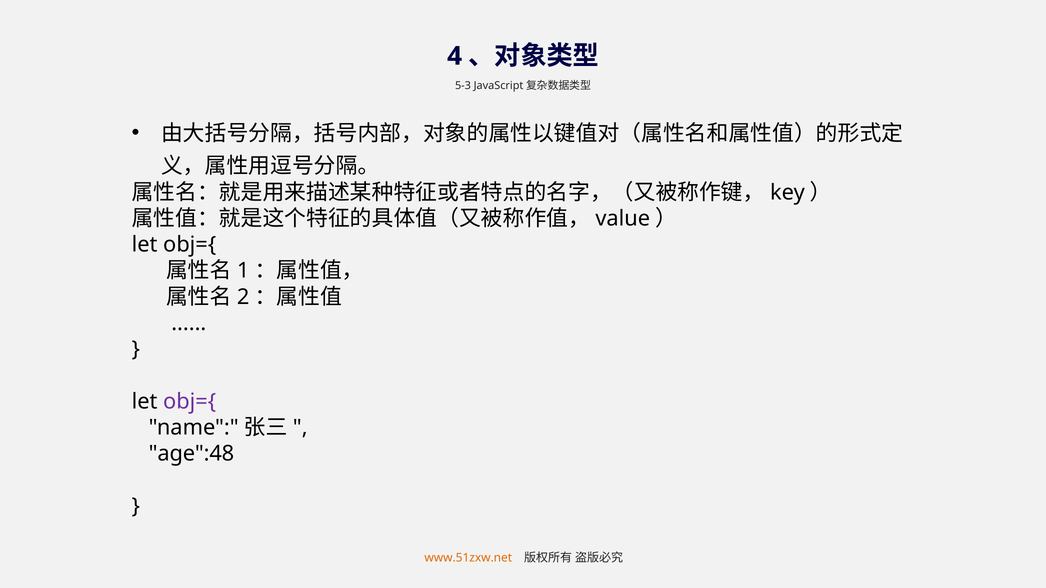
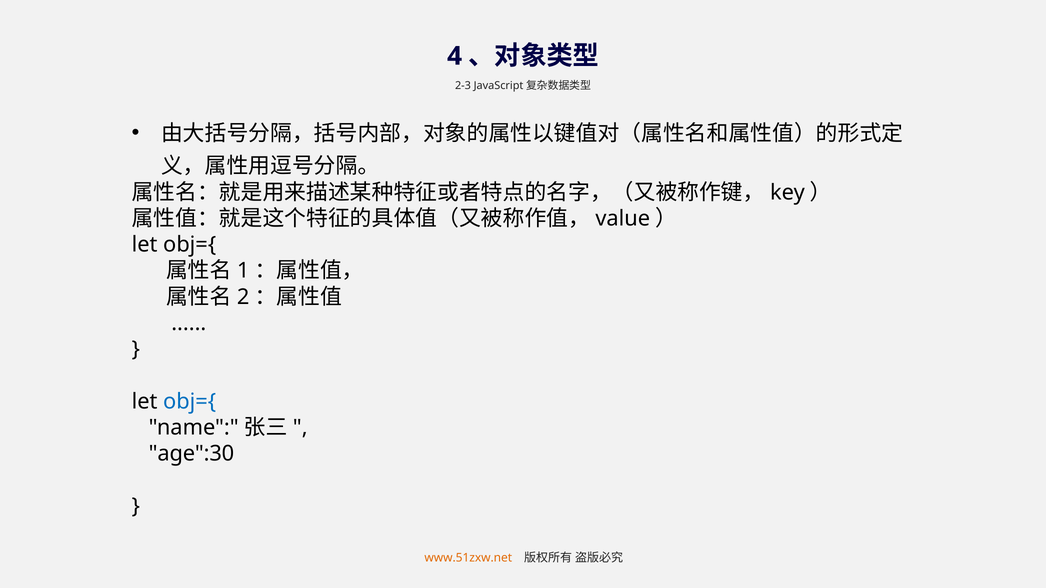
5-3: 5-3 -> 2-3
obj={ at (190, 402) colour: purple -> blue
age":48: age":48 -> age":30
